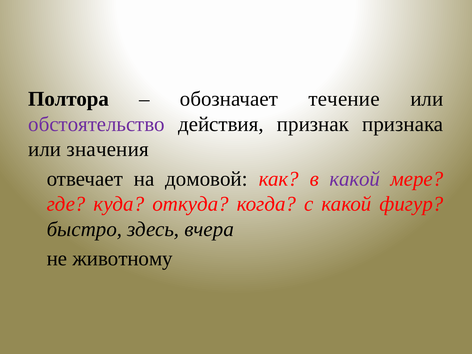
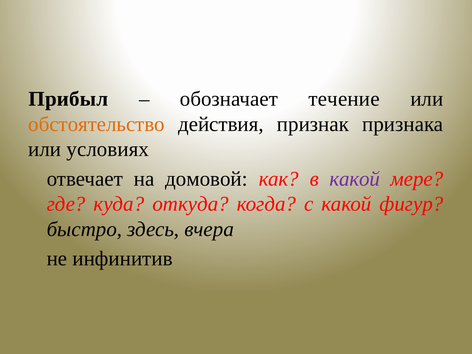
Полтора: Полтора -> Прибыл
обстоятельство colour: purple -> orange
значения: значения -> условиях
животному: животному -> инфинитив
